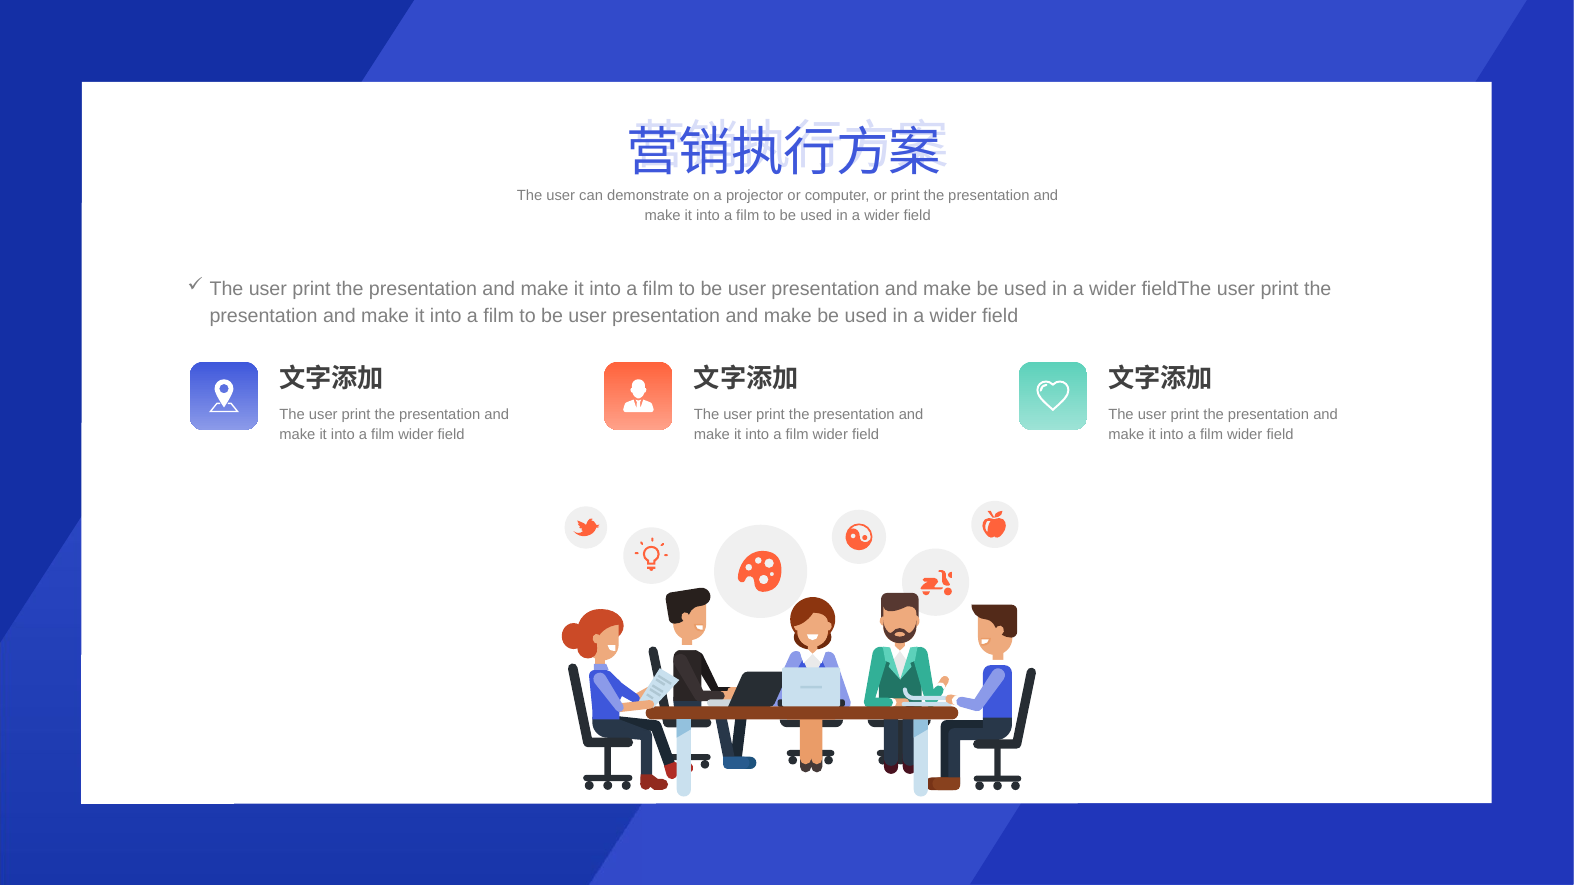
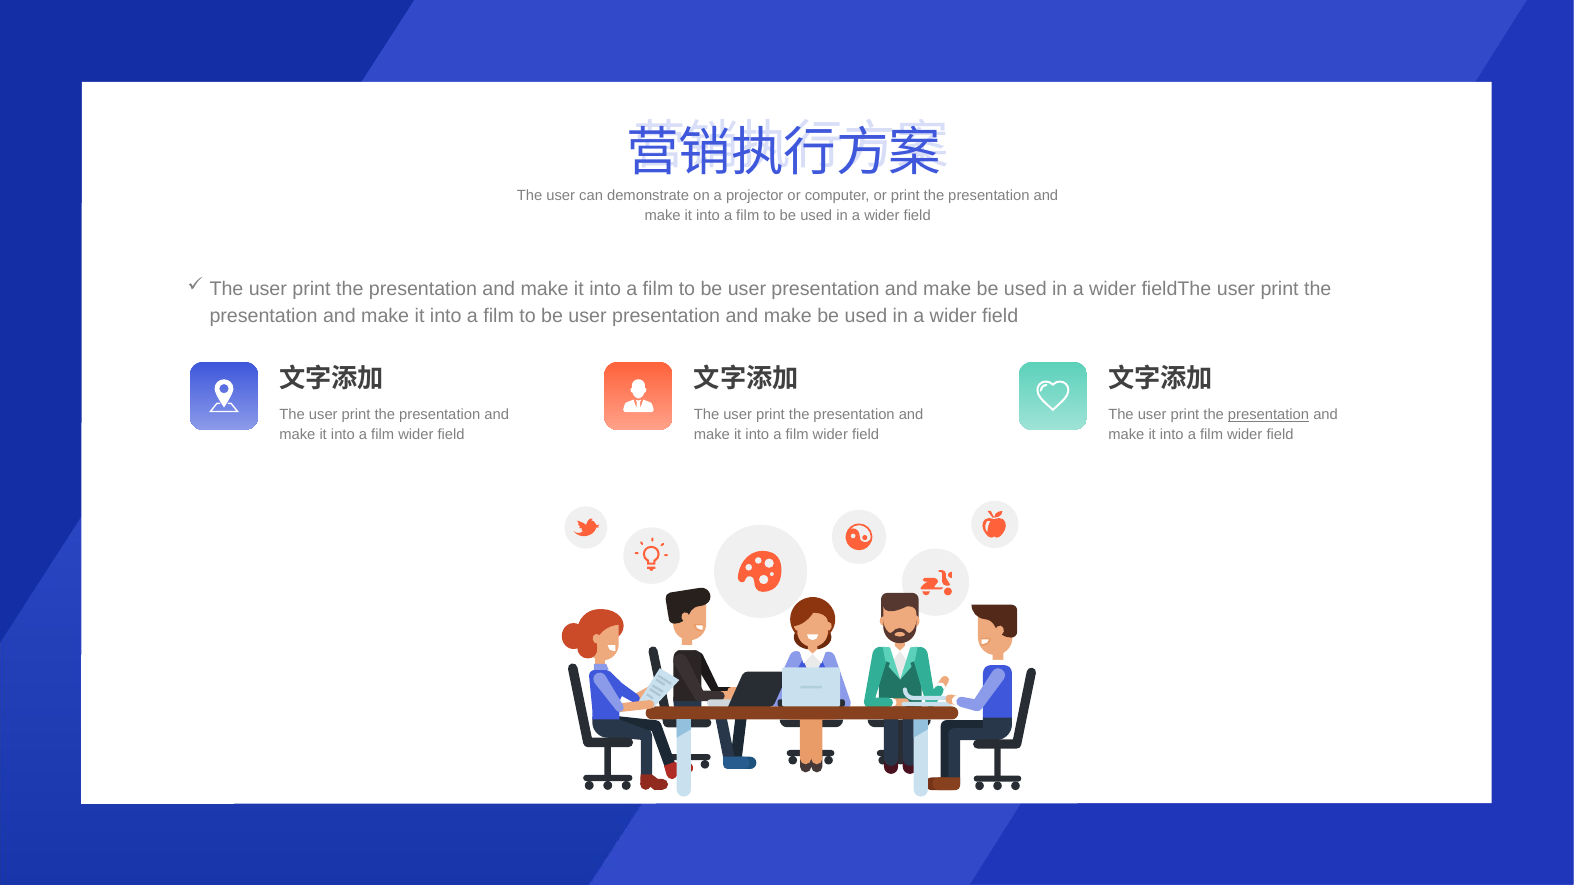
presentation at (1269, 415) underline: none -> present
